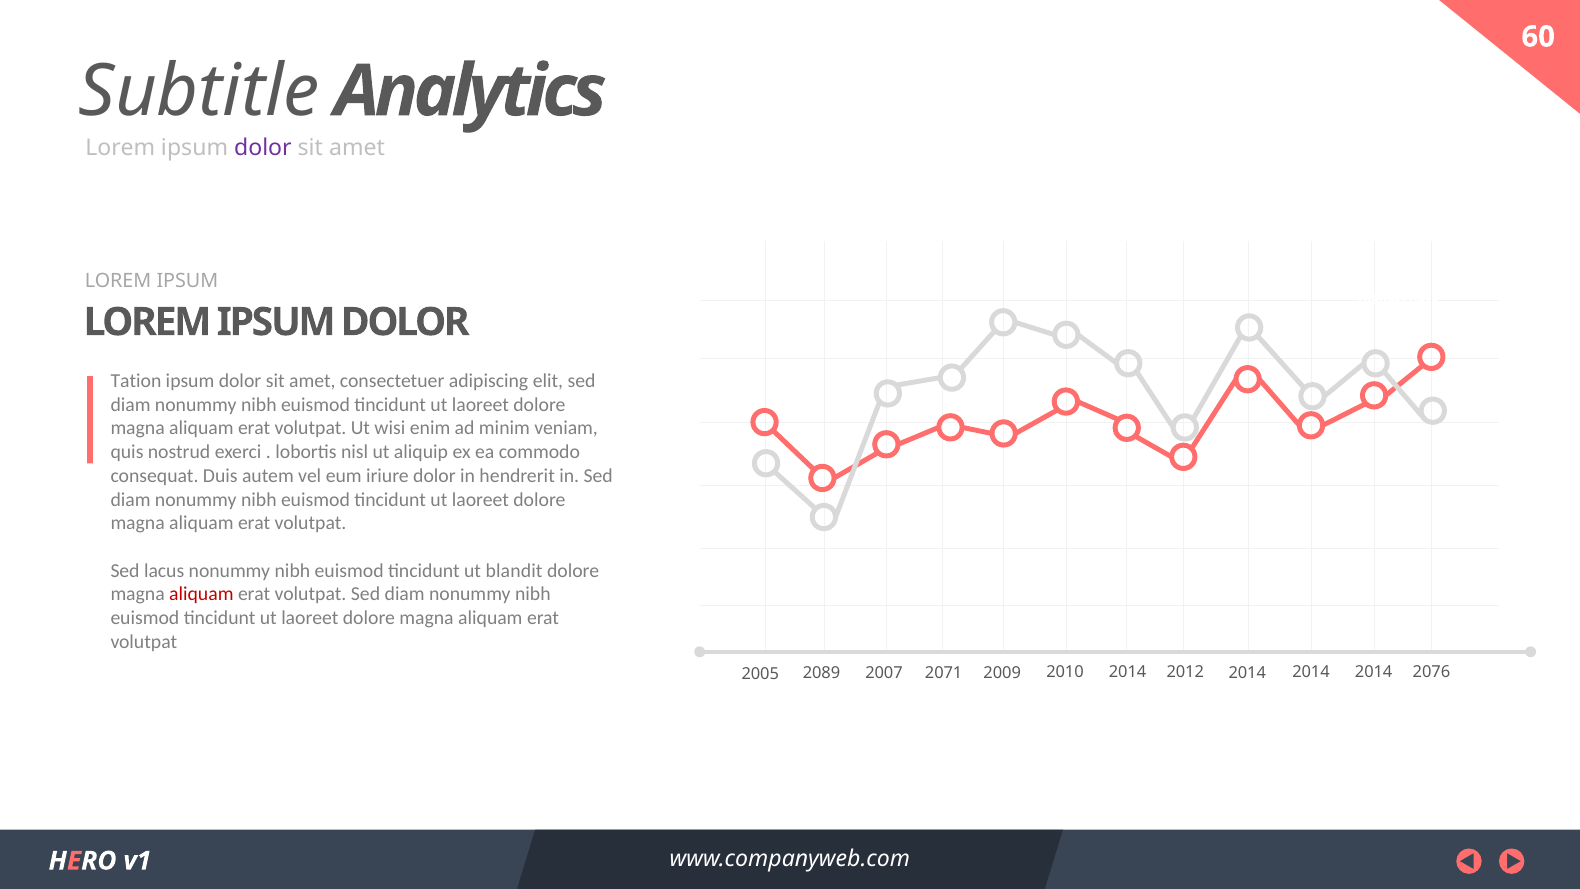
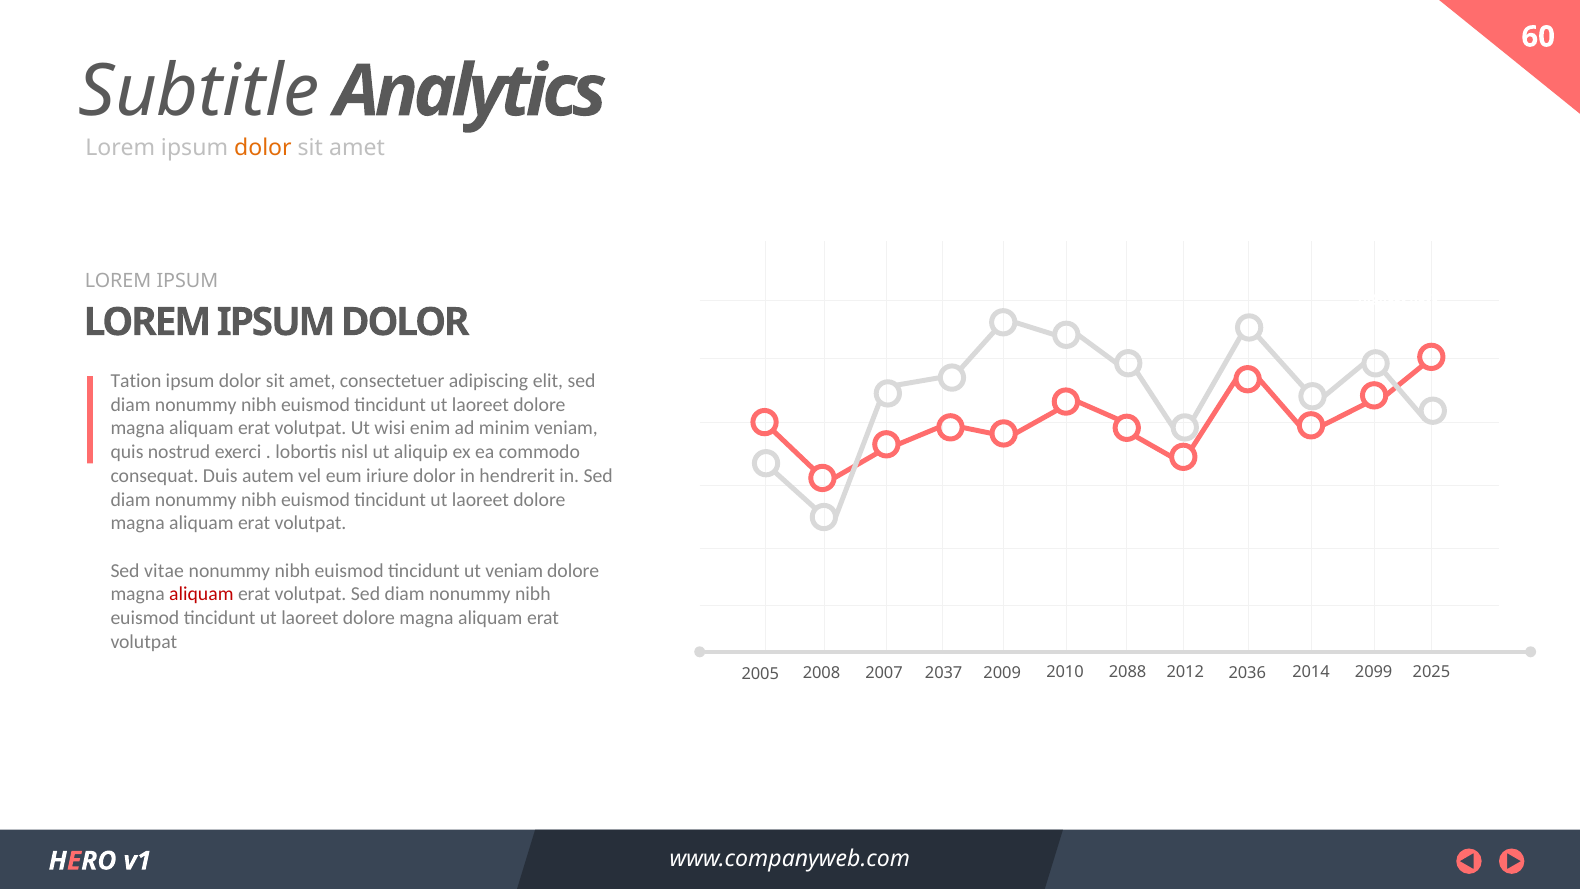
dolor at (263, 148) colour: purple -> orange
lacus: lacus -> vitae
ut blandit: blandit -> veniam
2014 at (1128, 672): 2014 -> 2088
2076: 2076 -> 2025
2014 at (1374, 672): 2014 -> 2099
2071: 2071 -> 2037
2089: 2089 -> 2008
2014 at (1247, 673): 2014 -> 2036
